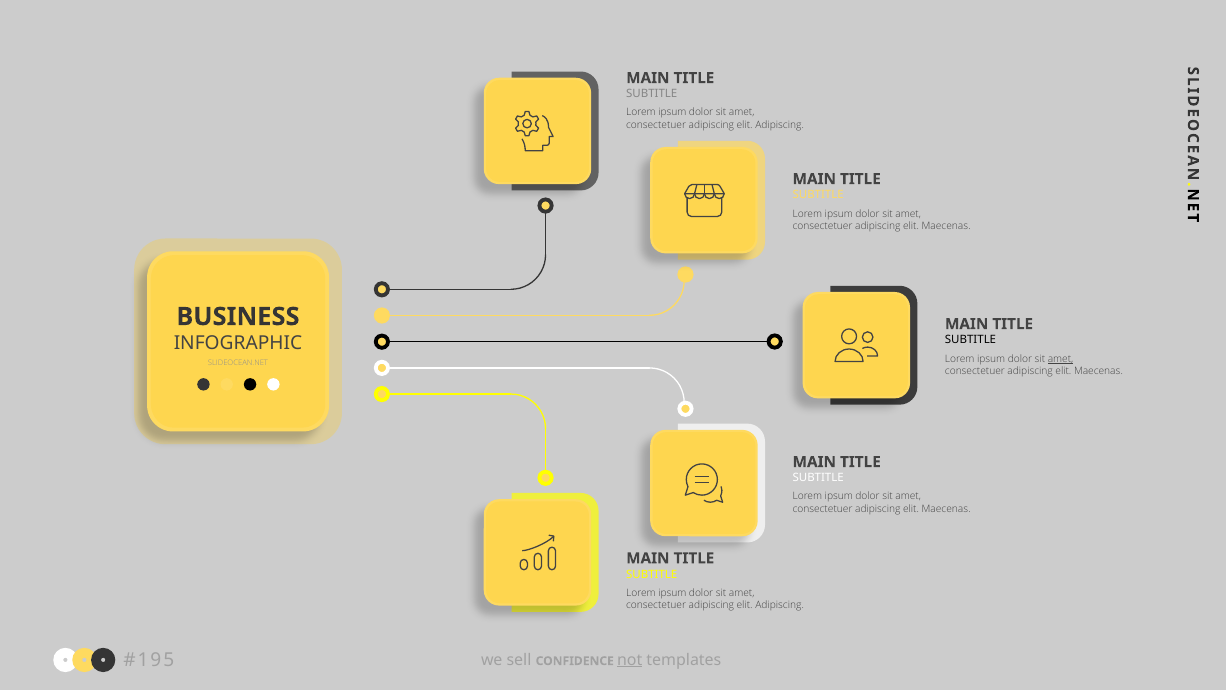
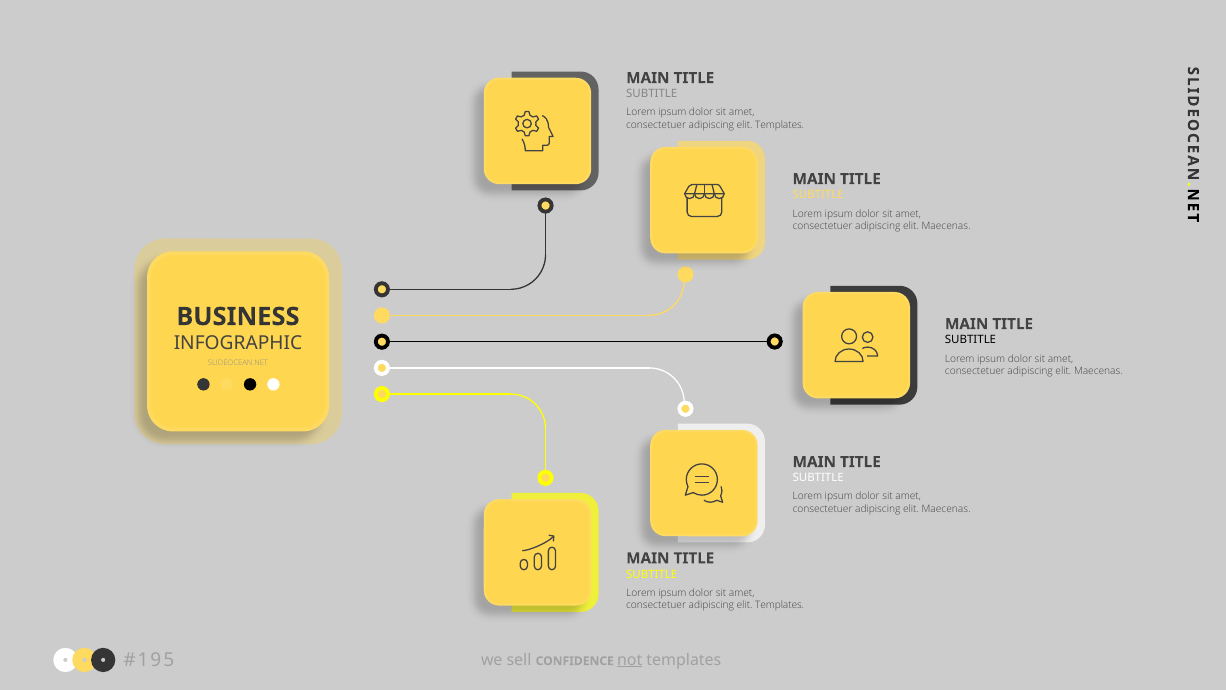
Adipiscing at (780, 125): Adipiscing -> Templates
amet at (1061, 358) underline: present -> none
Adipiscing at (780, 605): Adipiscing -> Templates
